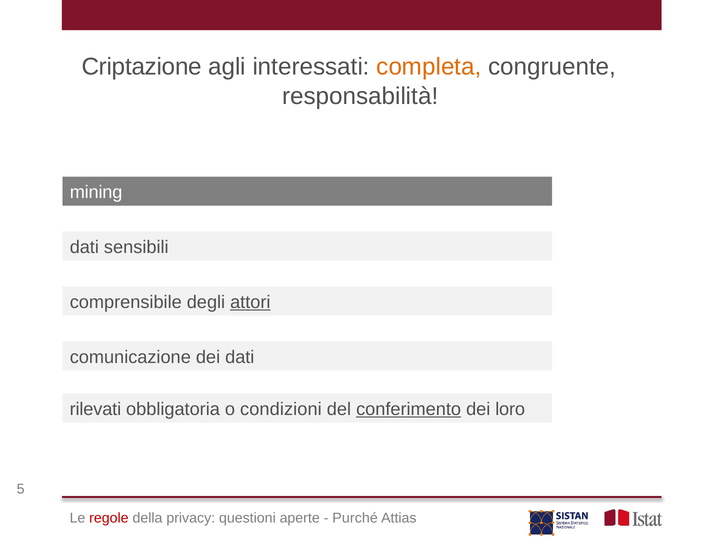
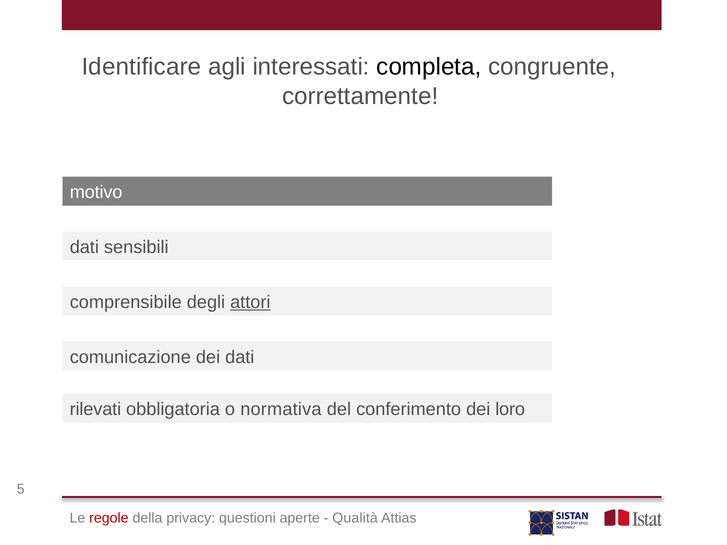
Criptazione: Criptazione -> Identificare
completa colour: orange -> black
responsabilità: responsabilità -> correttamente
mining: mining -> motivo
condizioni: condizioni -> normativa
conferimento underline: present -> none
Purché: Purché -> Qualità
